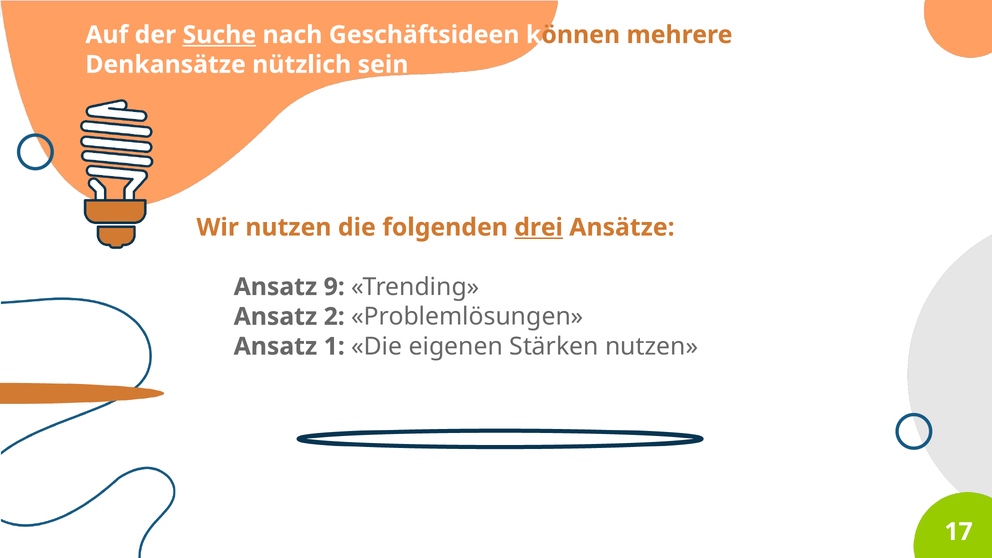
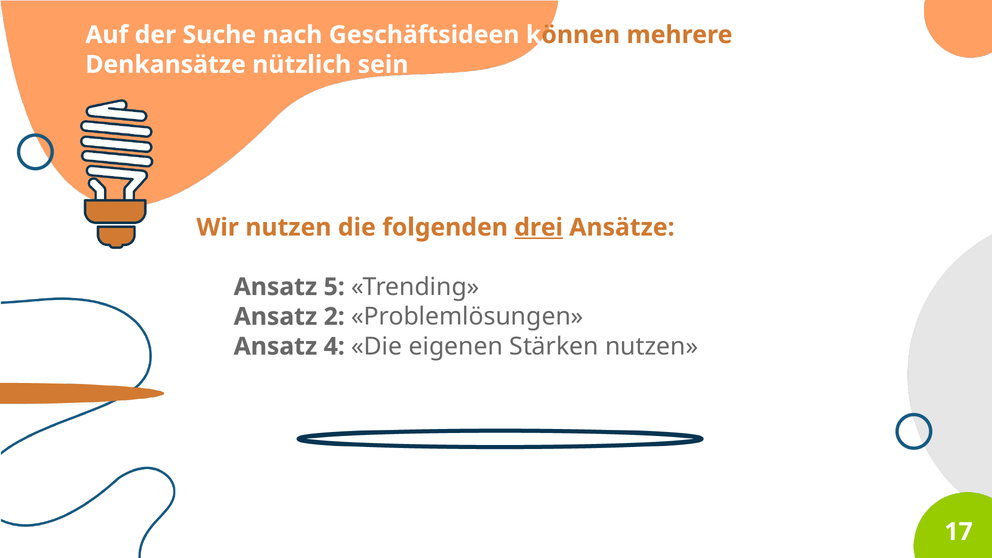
Suche underline: present -> none
9: 9 -> 5
1: 1 -> 4
